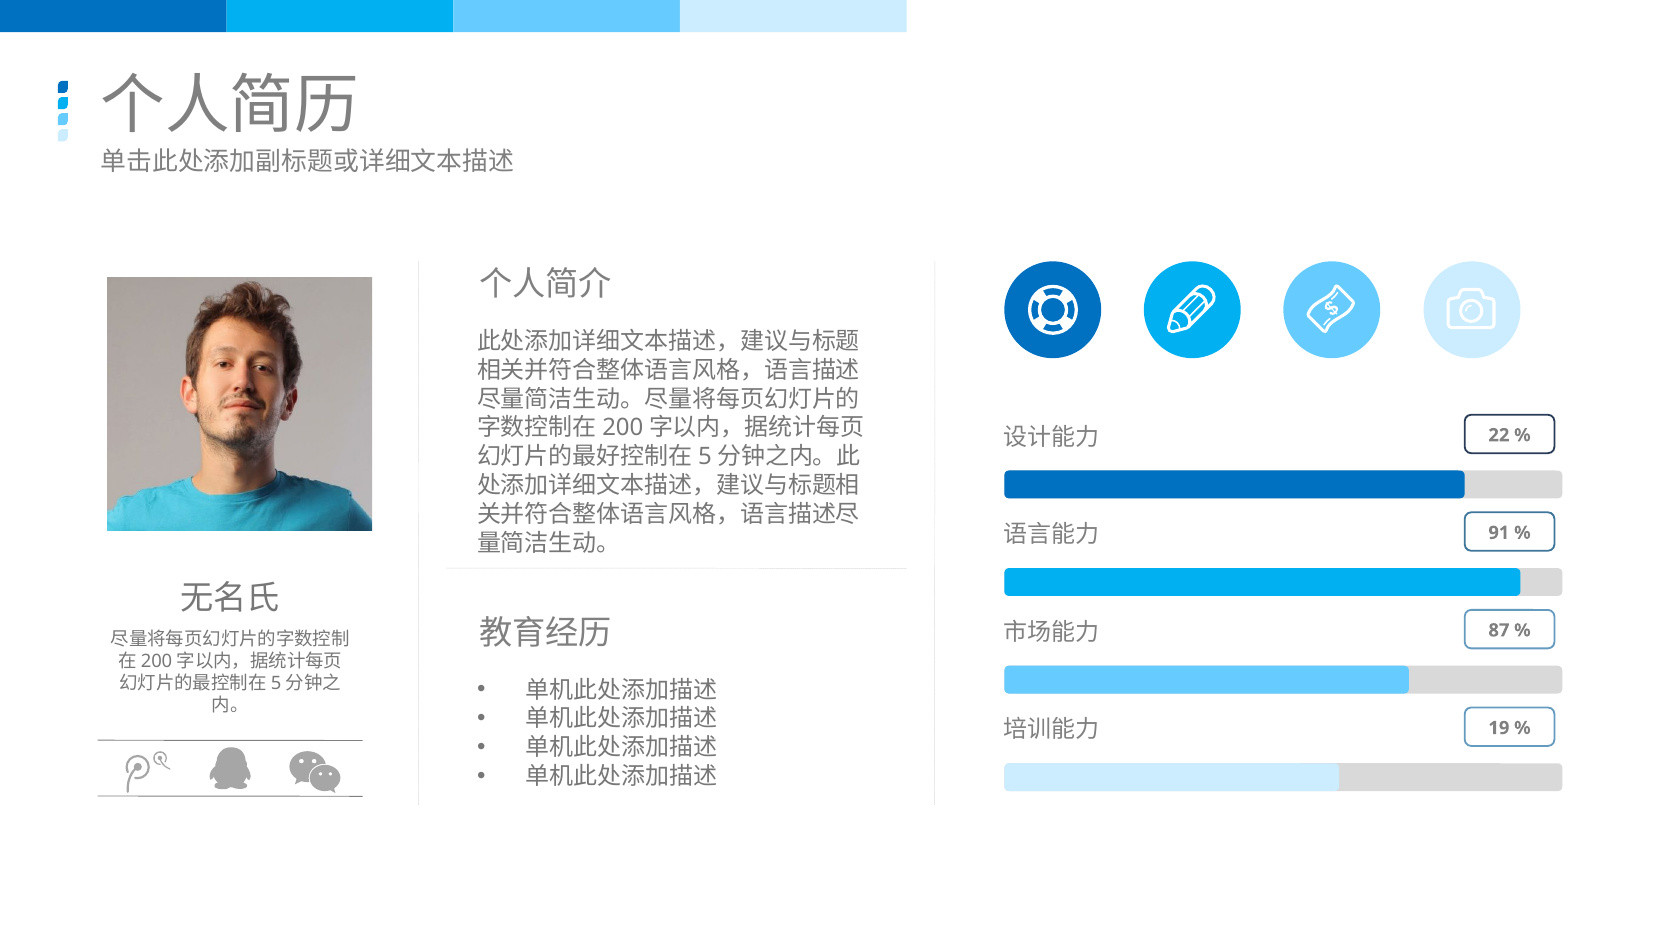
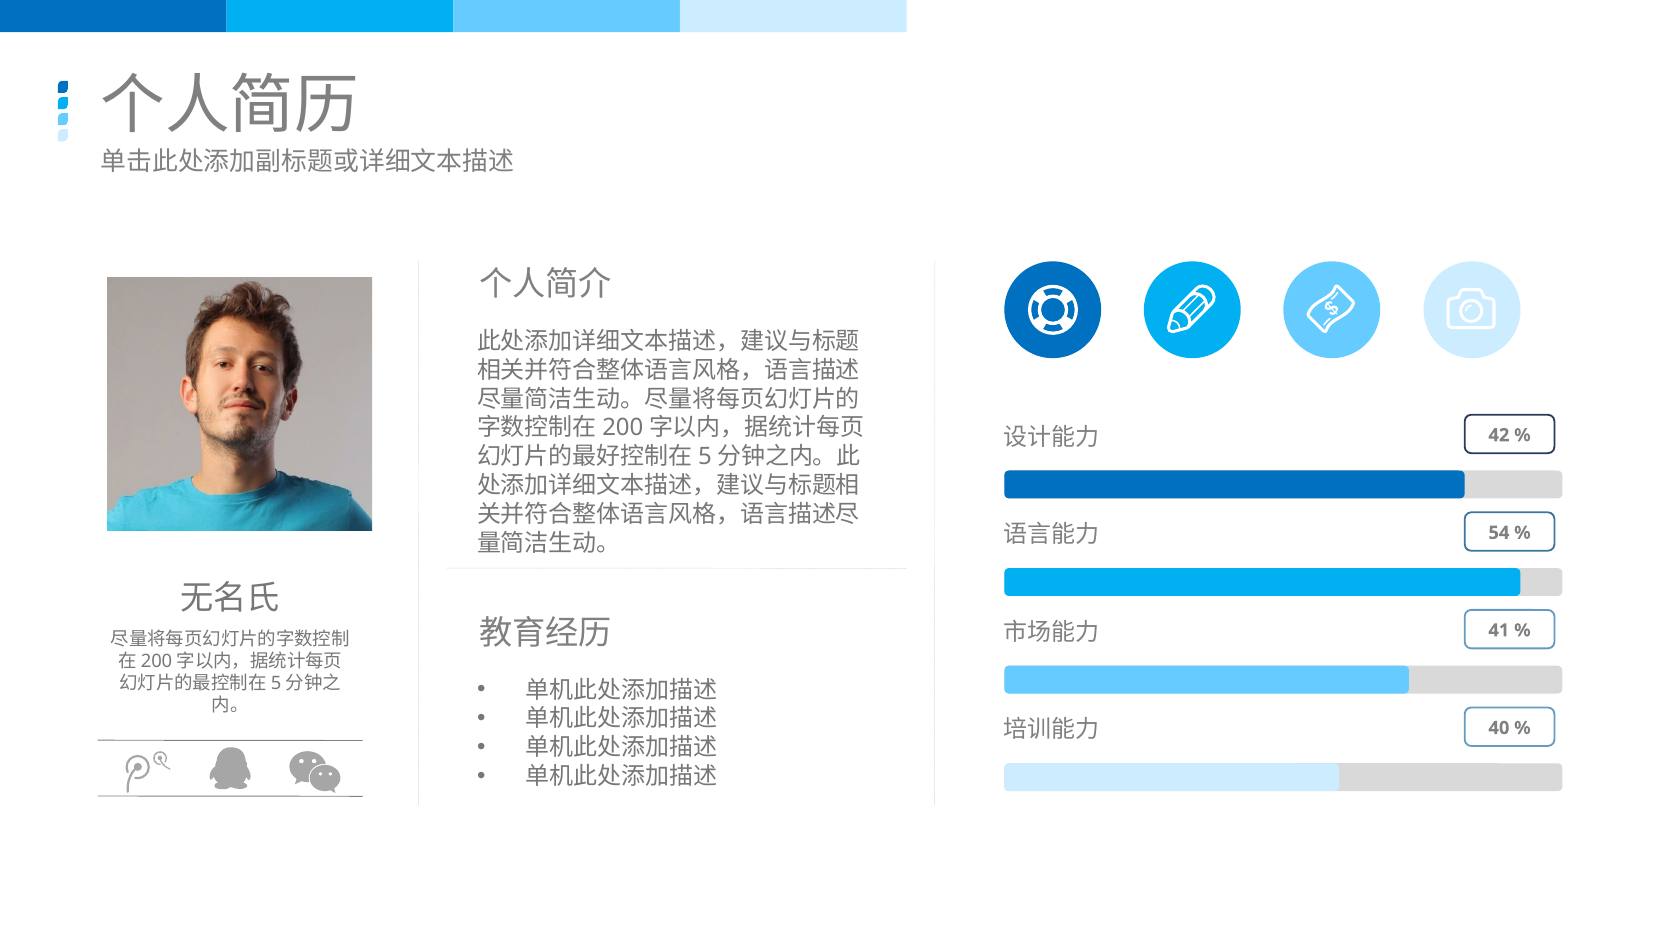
22: 22 -> 42
91: 91 -> 54
87: 87 -> 41
19: 19 -> 40
